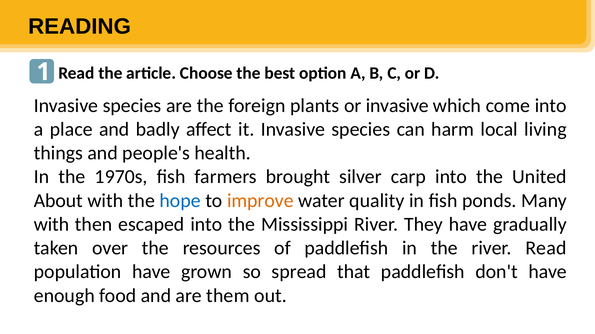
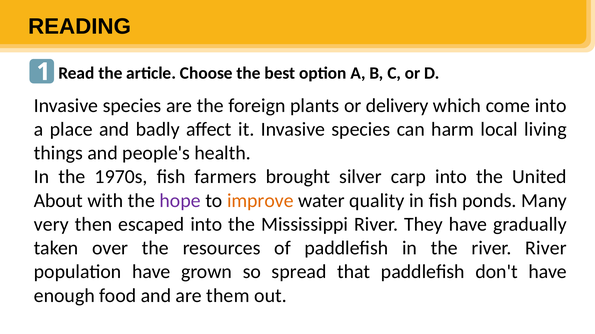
or invasive: invasive -> delivery
hope colour: blue -> purple
with at (51, 225): with -> very
river Read: Read -> River
